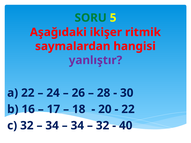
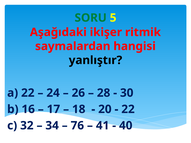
yanlıştır colour: purple -> black
34 at (77, 126): 34 -> 76
32 at (103, 126): 32 -> 41
